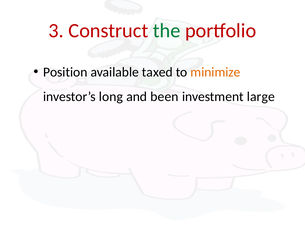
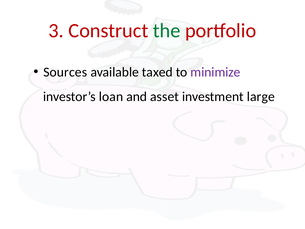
Position: Position -> Sources
minimize colour: orange -> purple
long: long -> loan
been: been -> asset
